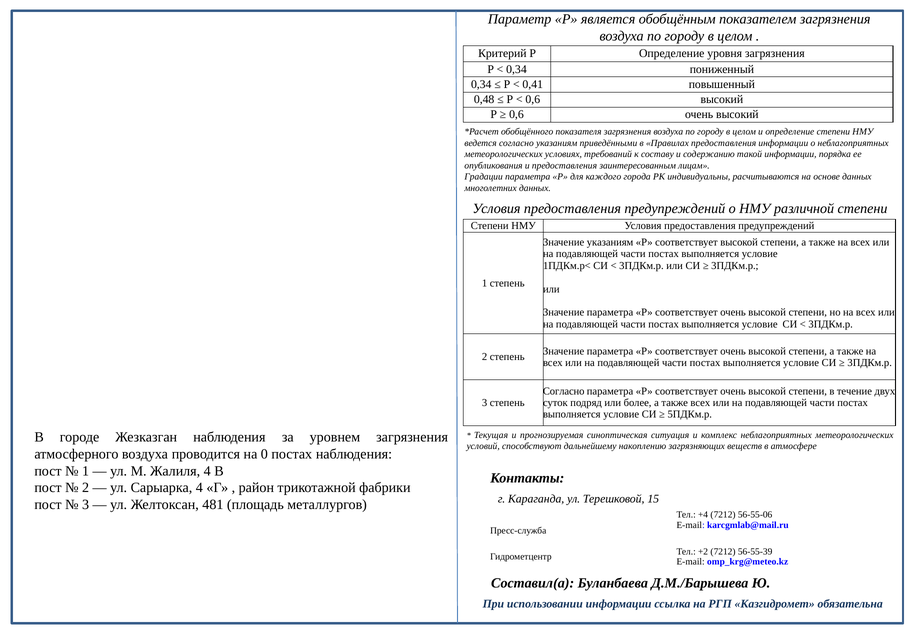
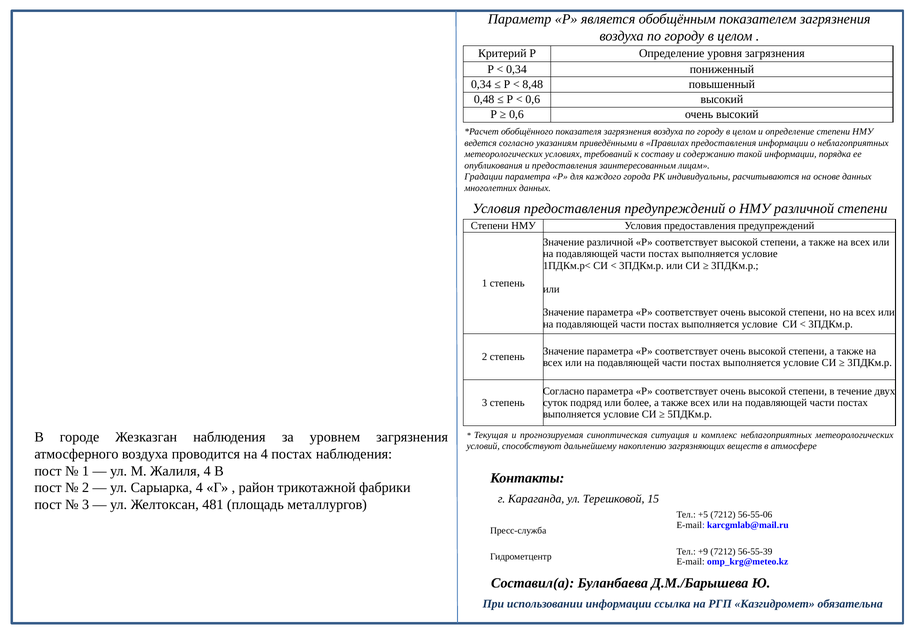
0,41: 0,41 -> 8,48
Значение указаниям: указаниям -> различной
на 0: 0 -> 4
+4: +4 -> +5
+2: +2 -> +9
